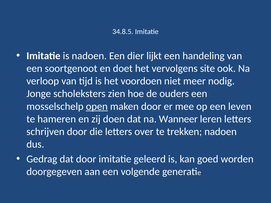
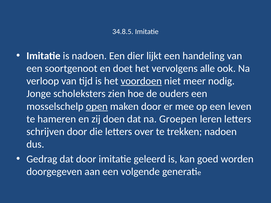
site: site -> alle
voordoen underline: none -> present
Wanneer: Wanneer -> Groepen
